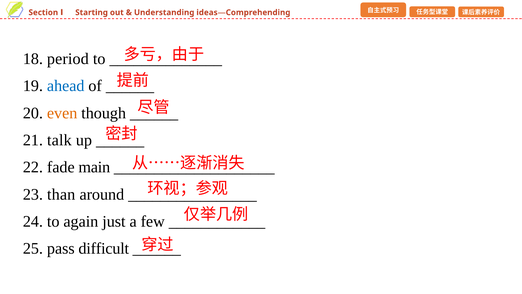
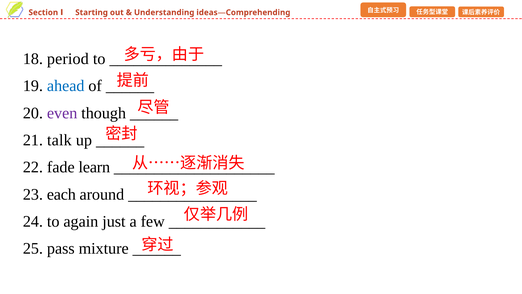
even colour: orange -> purple
main: main -> learn
than: than -> each
difficult: difficult -> mixture
